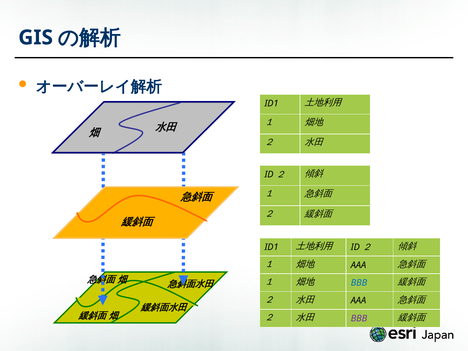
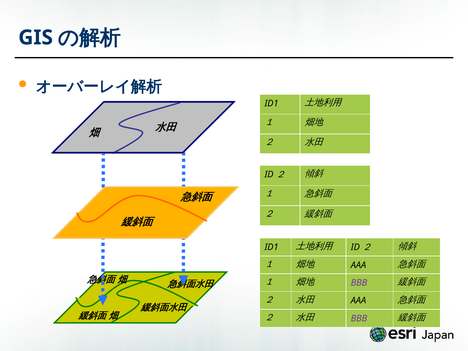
BBB at (359, 283) colour: blue -> purple
